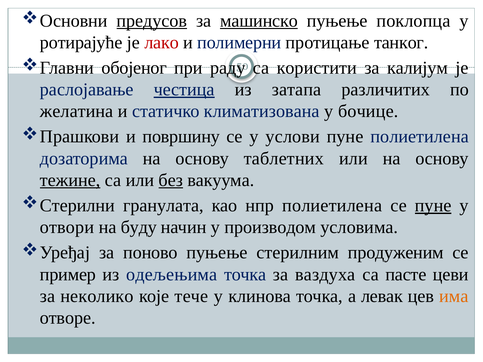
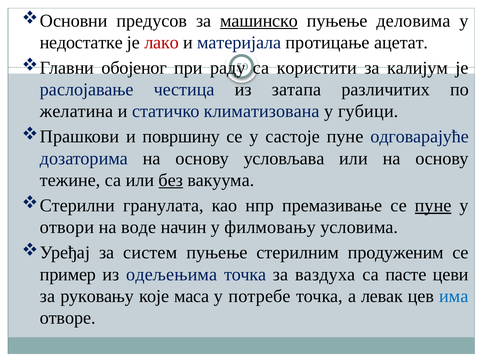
предусов underline: present -> none
поклопца: поклопца -> деловима
ротирајуће: ротирајуће -> недостатке
полимерни: полимерни -> материјала
танког: танког -> ацетат
честица underline: present -> none
бочице: бочице -> губици
услови: услови -> састоје
пуне полиетилена: полиетилена -> одговарајуће
таблетних: таблетних -> условљава
тежине underline: present -> none
нпр полиетилена: полиетилена -> премазивање
буду: буду -> воде
производом: производом -> филмовању
поново: поново -> систем
неколико: неколико -> руковању
тече: тече -> маса
клинова: клинова -> потребе
има colour: orange -> blue
